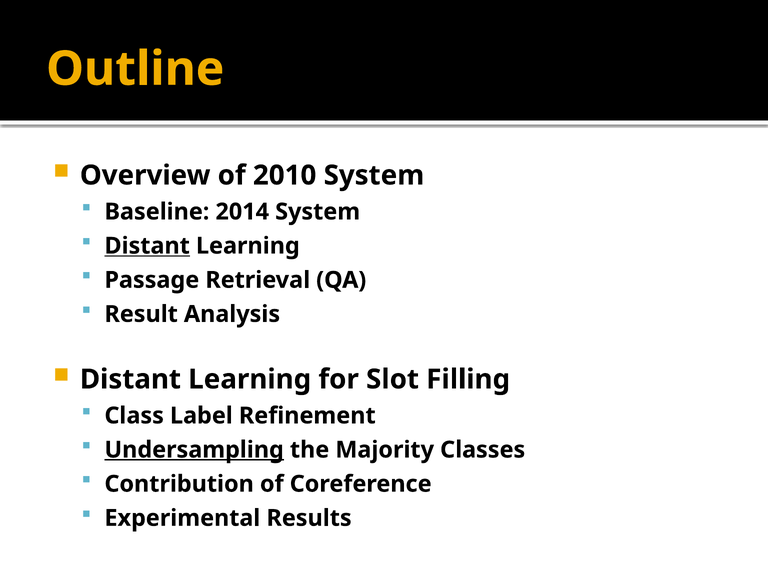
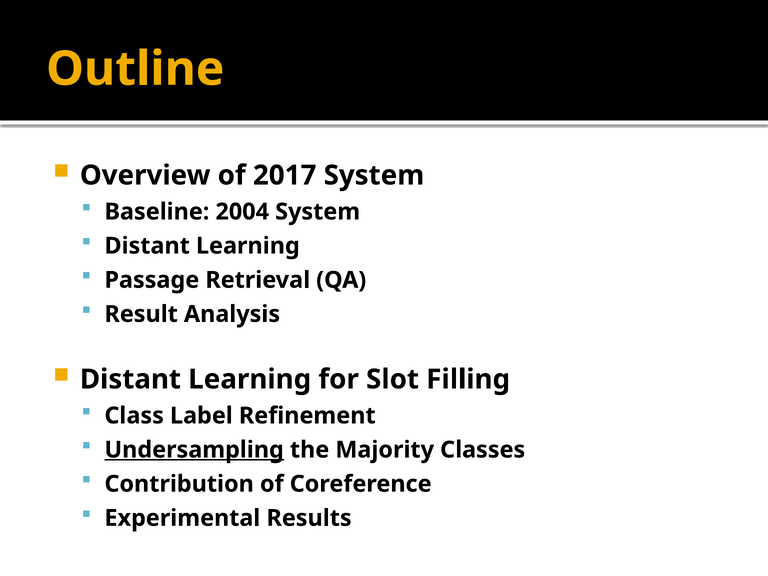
2010: 2010 -> 2017
2014: 2014 -> 2004
Distant at (147, 246) underline: present -> none
